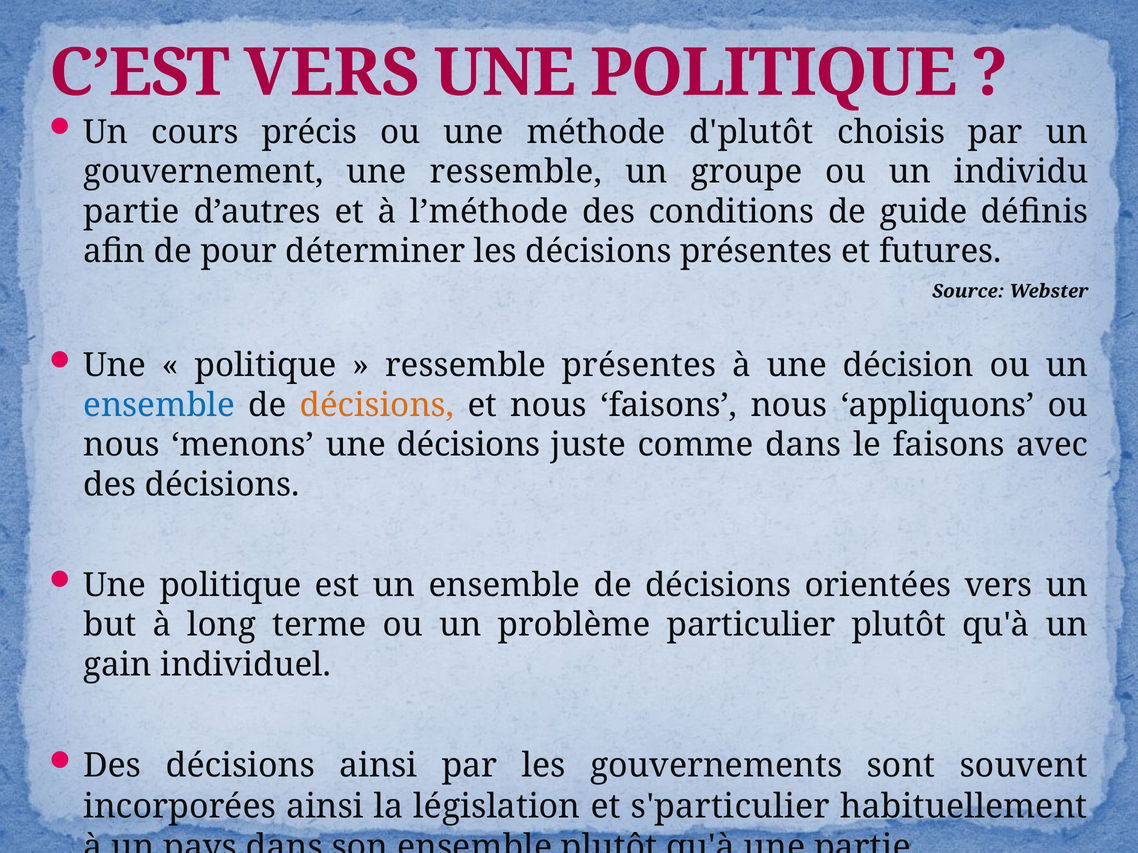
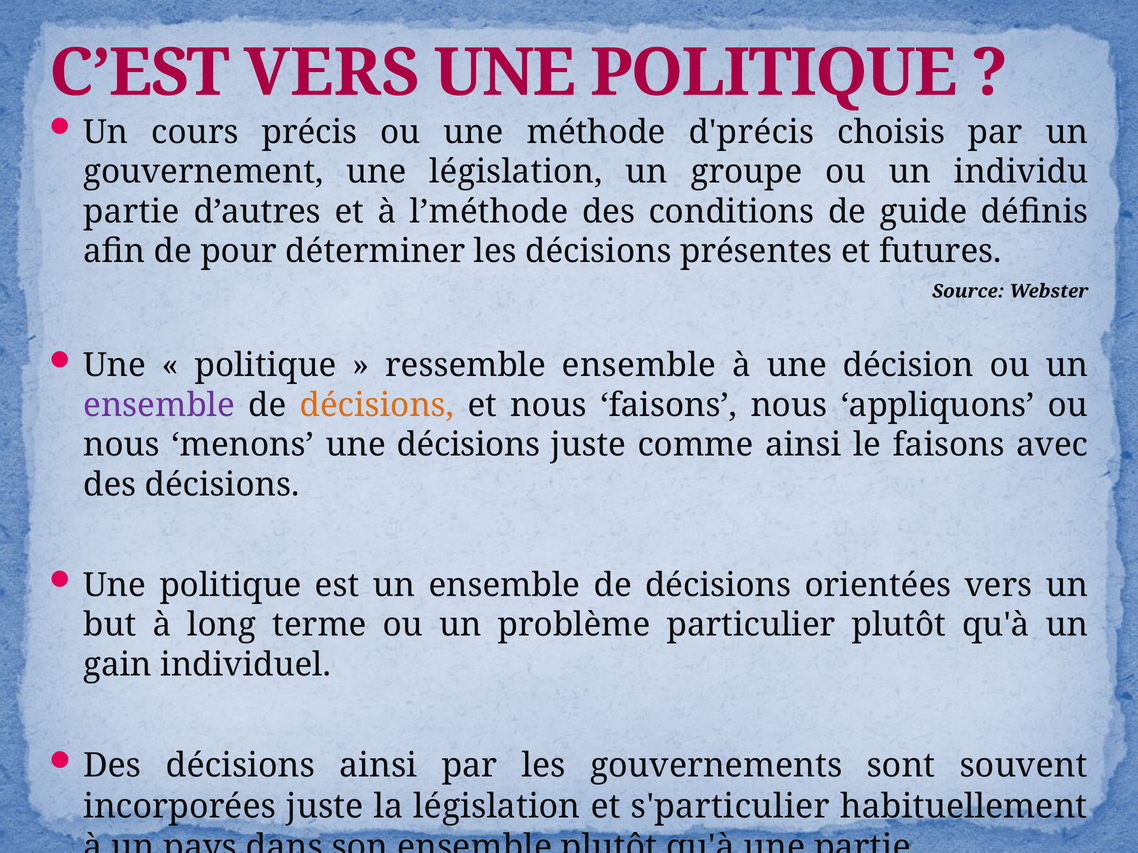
d'plutôt: d'plutôt -> d'précis
une ressemble: ressemble -> législation
ressemble présentes: présentes -> ensemble
ensemble at (159, 405) colour: blue -> purple
comme dans: dans -> ainsi
incorporées ainsi: ainsi -> juste
